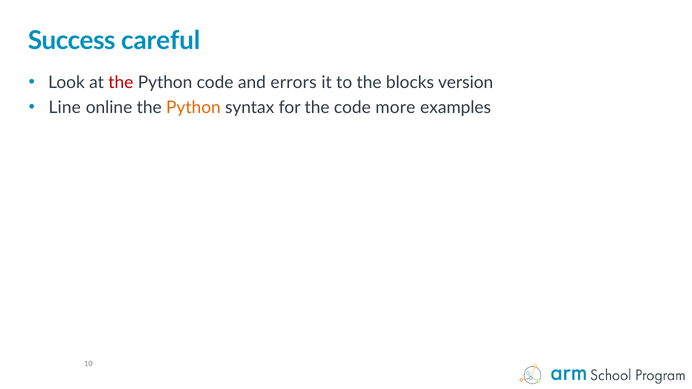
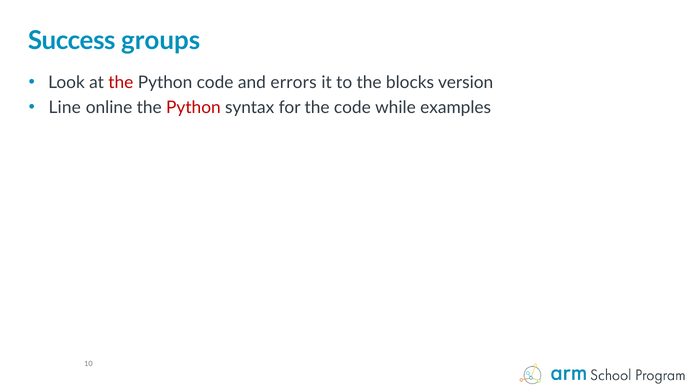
careful: careful -> groups
Python at (193, 108) colour: orange -> red
more: more -> while
